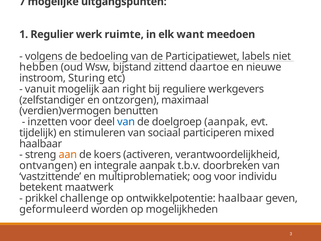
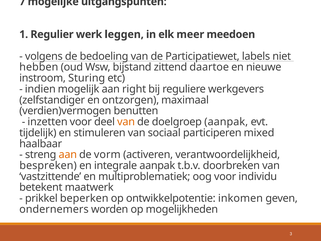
ruimte: ruimte -> leggen
want: want -> meer
vanuit: vanuit -> indien
van at (126, 122) colour: blue -> orange
koers: koers -> vorm
ontvangen: ontvangen -> bespreken
challenge: challenge -> beperken
ontwikkelpotentie haalbaar: haalbaar -> inkomen
geformuleerd: geformuleerd -> ondernemers
